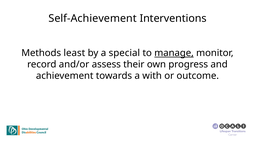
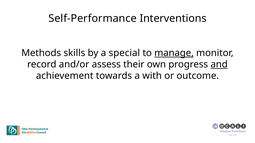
Self-Achievement: Self-Achievement -> Self-Performance
least: least -> skills
and underline: none -> present
